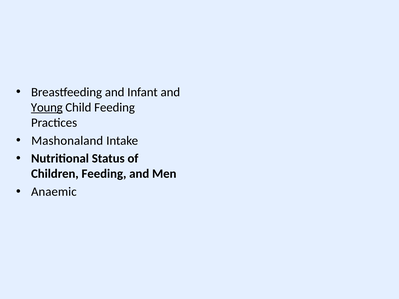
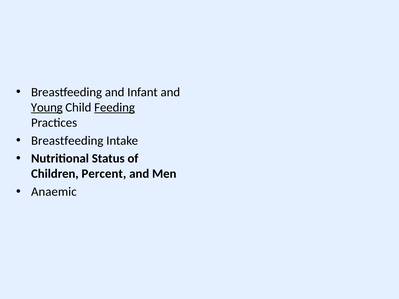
Feeding at (115, 107) underline: none -> present
Mashonaland at (67, 141): Mashonaland -> Breastfeeding
Children Feeding: Feeding -> Percent
